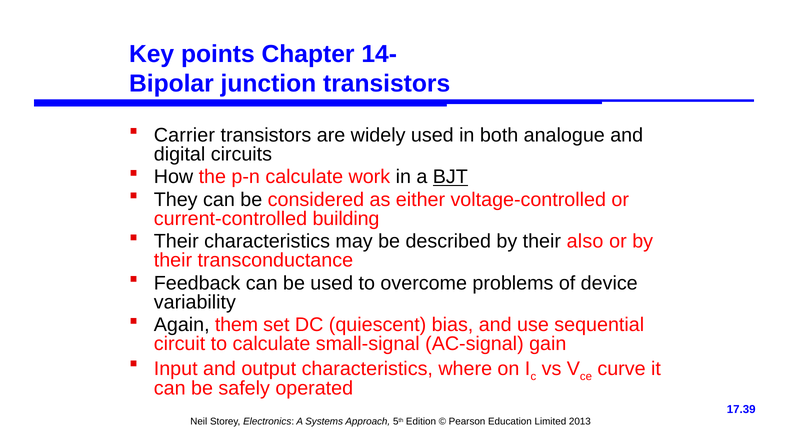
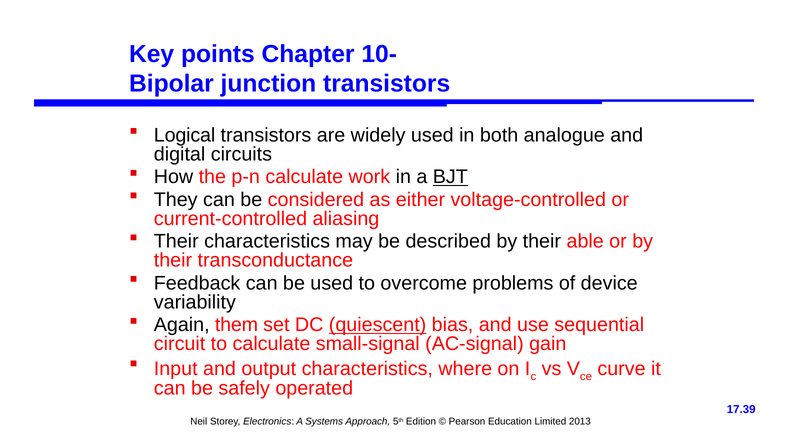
14-: 14- -> 10-
Carrier: Carrier -> Logical
building: building -> aliasing
also: also -> able
quiescent underline: none -> present
